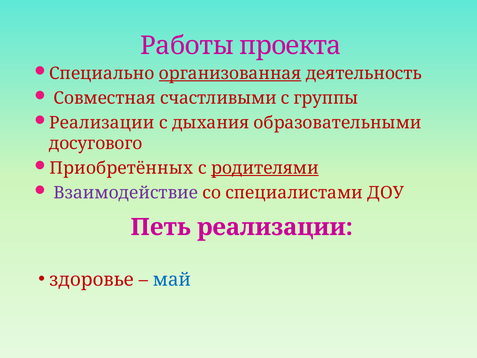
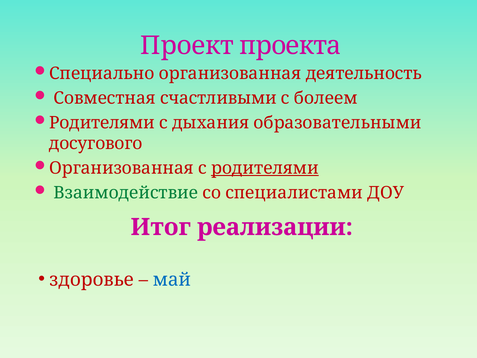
Работы: Работы -> Проект
организованная at (230, 74) underline: present -> none
группы: группы -> болеем
Реализации at (102, 123): Реализации -> Родителями
Приобретённых at (121, 168): Приобретённых -> Организованная
Взаимодействие colour: purple -> green
Петь: Петь -> Итог
